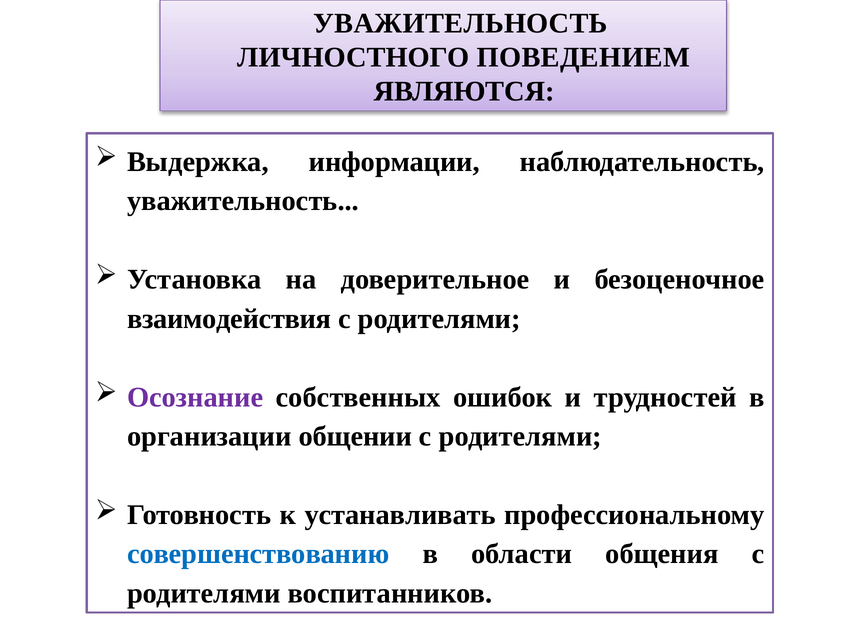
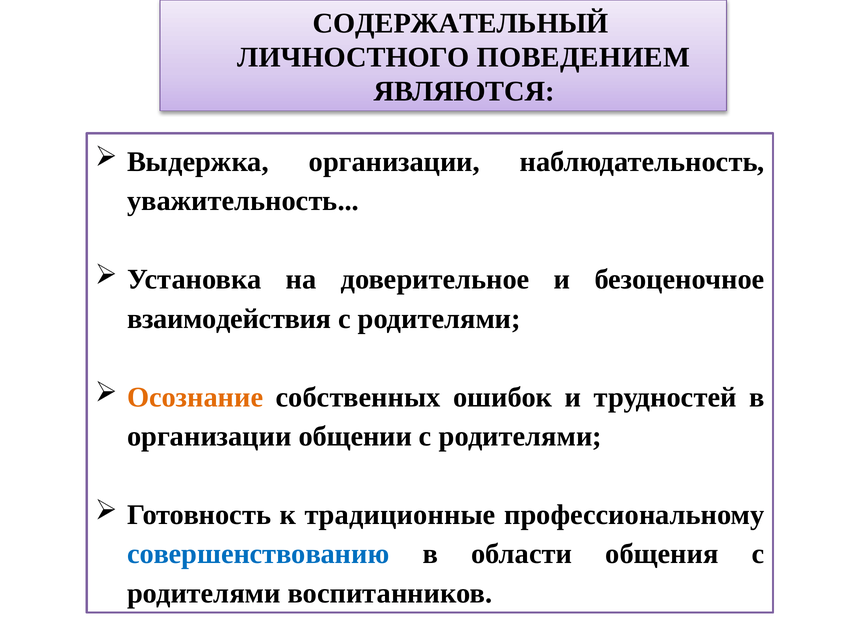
УВАЖИТЕЛЬНОСТЬ at (460, 23): УВАЖИТЕЛЬНОСТЬ -> СОДЕРЖАТЕЛЬНЫЙ
Выдержка информации: информации -> организации
Осознание colour: purple -> orange
устанавливать: устанавливать -> традиционные
